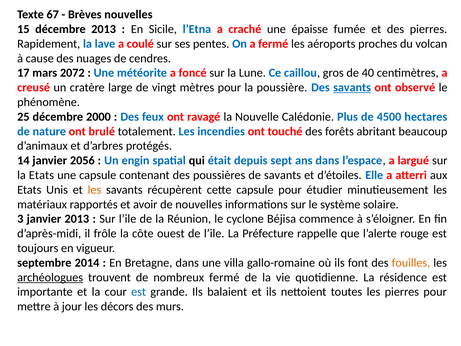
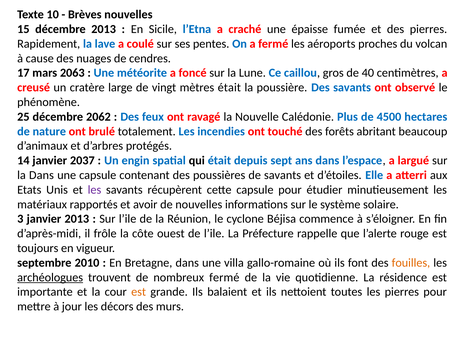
67: 67 -> 10
2072: 2072 -> 2063
mètres pour: pour -> était
savants at (352, 87) underline: present -> none
2000: 2000 -> 2062
2056: 2056 -> 2037
la Etats: Etats -> Dans
les at (94, 190) colour: orange -> purple
2014: 2014 -> 2010
est at (139, 292) colour: blue -> orange
